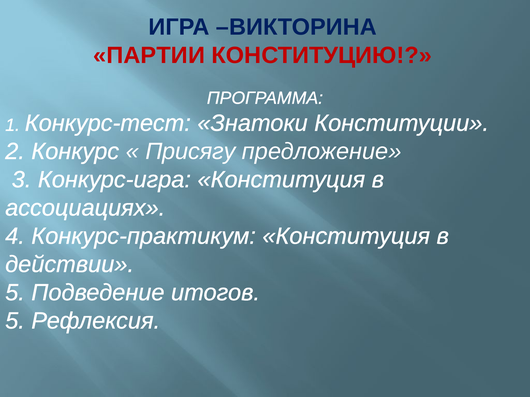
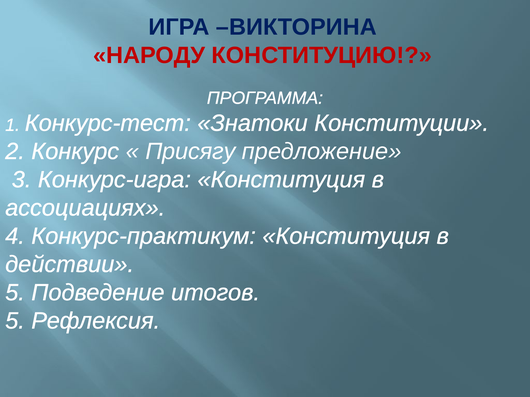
ПАРТИИ: ПАРТИИ -> НАРОДУ
